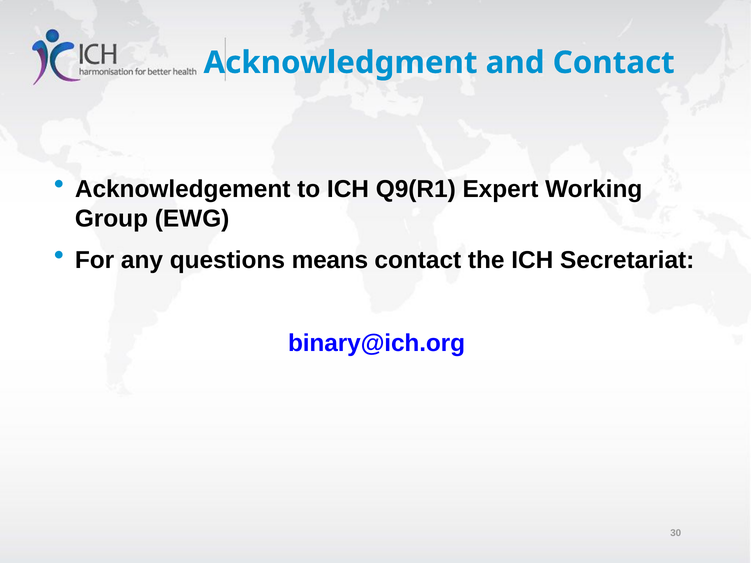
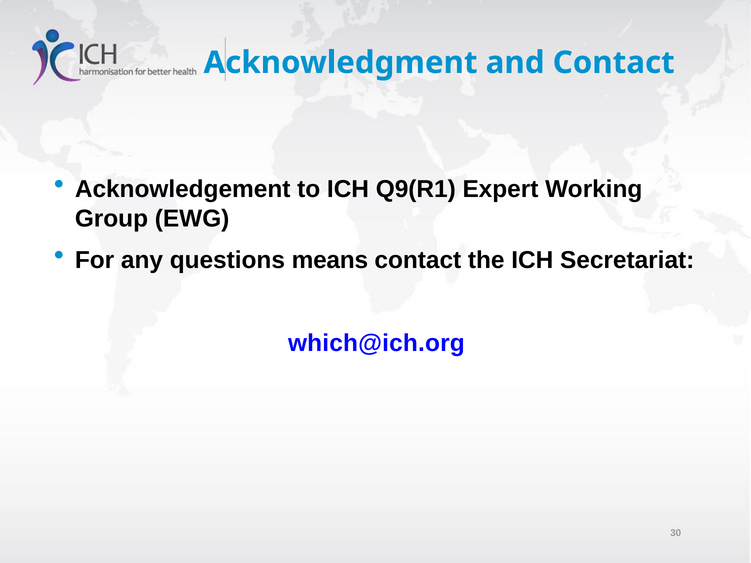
binary@ich.org: binary@ich.org -> which@ich.org
